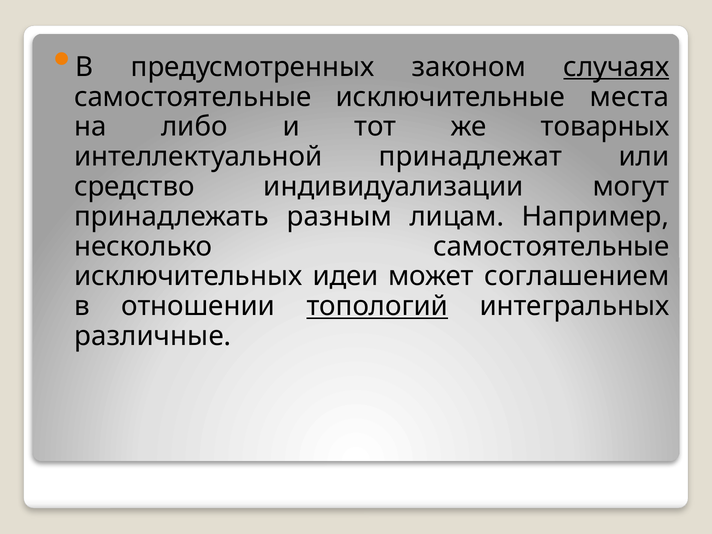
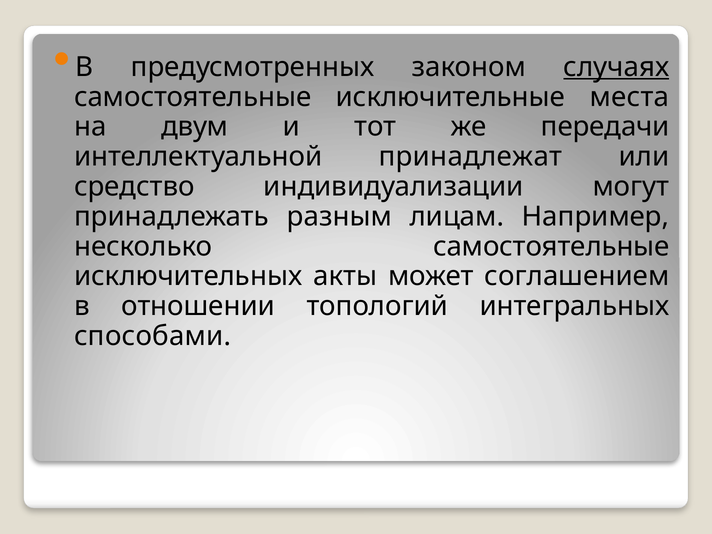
либо: либо -> двум
товарных: товарных -> передачи
идеи: идеи -> акты
топологий underline: present -> none
различные: различные -> способами
